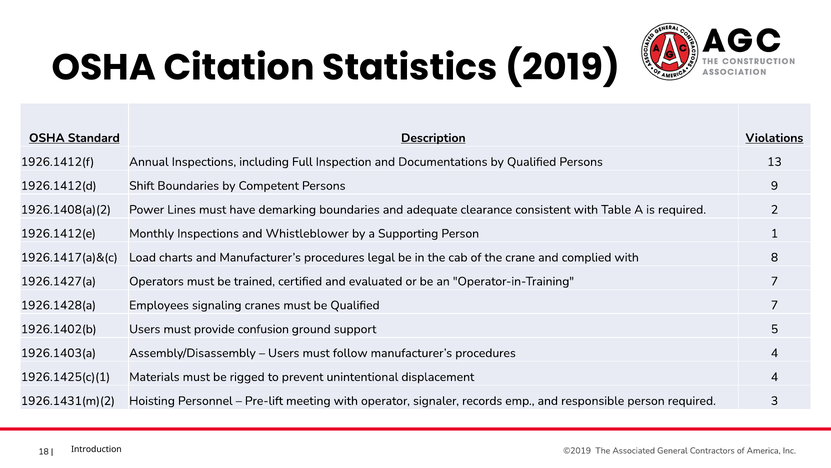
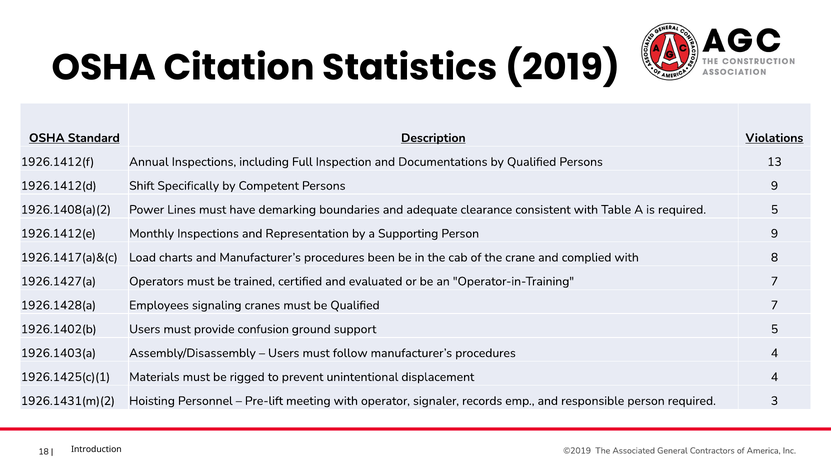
Shift Boundaries: Boundaries -> Specifically
required 2: 2 -> 5
Whistleblower: Whistleblower -> Representation
Person 1: 1 -> 9
legal: legal -> been
